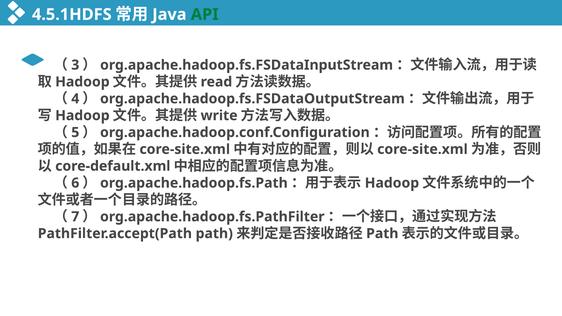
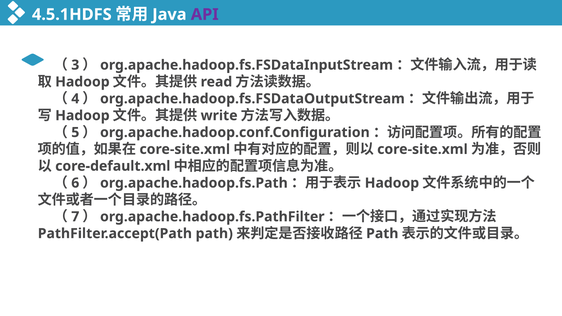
API colour: green -> purple
